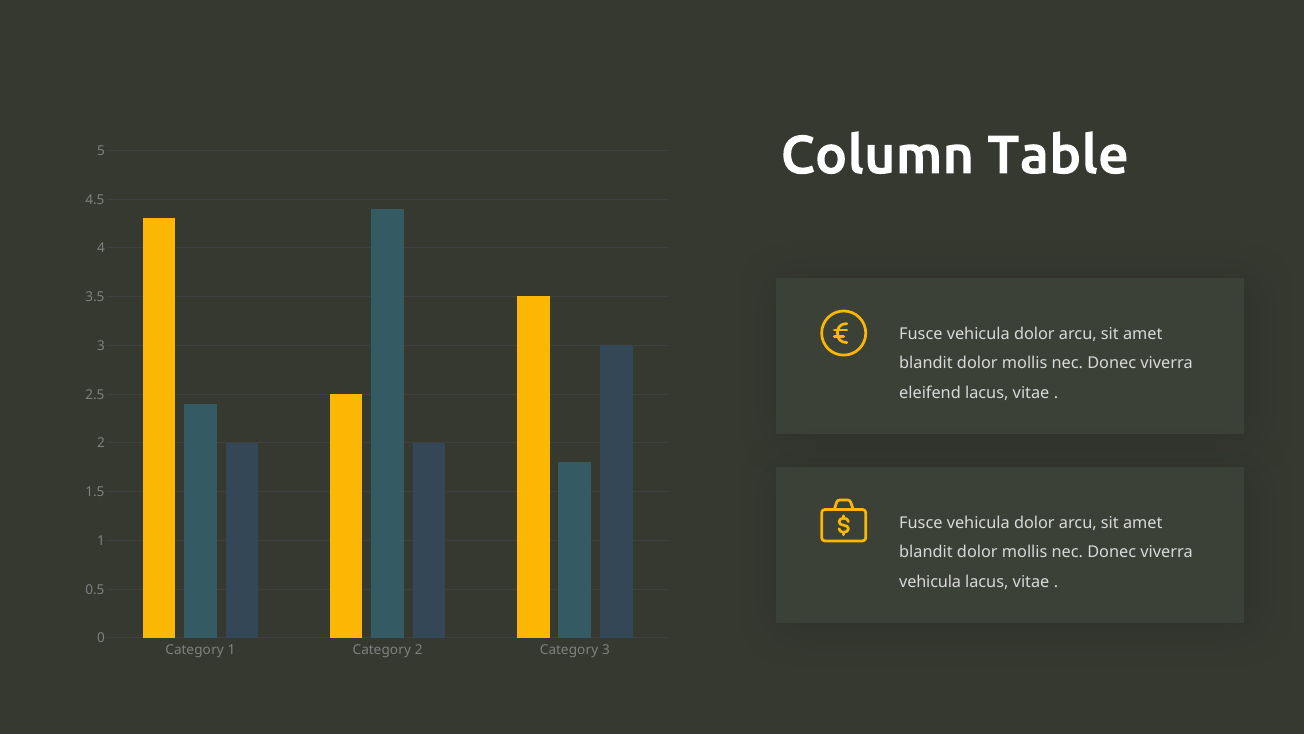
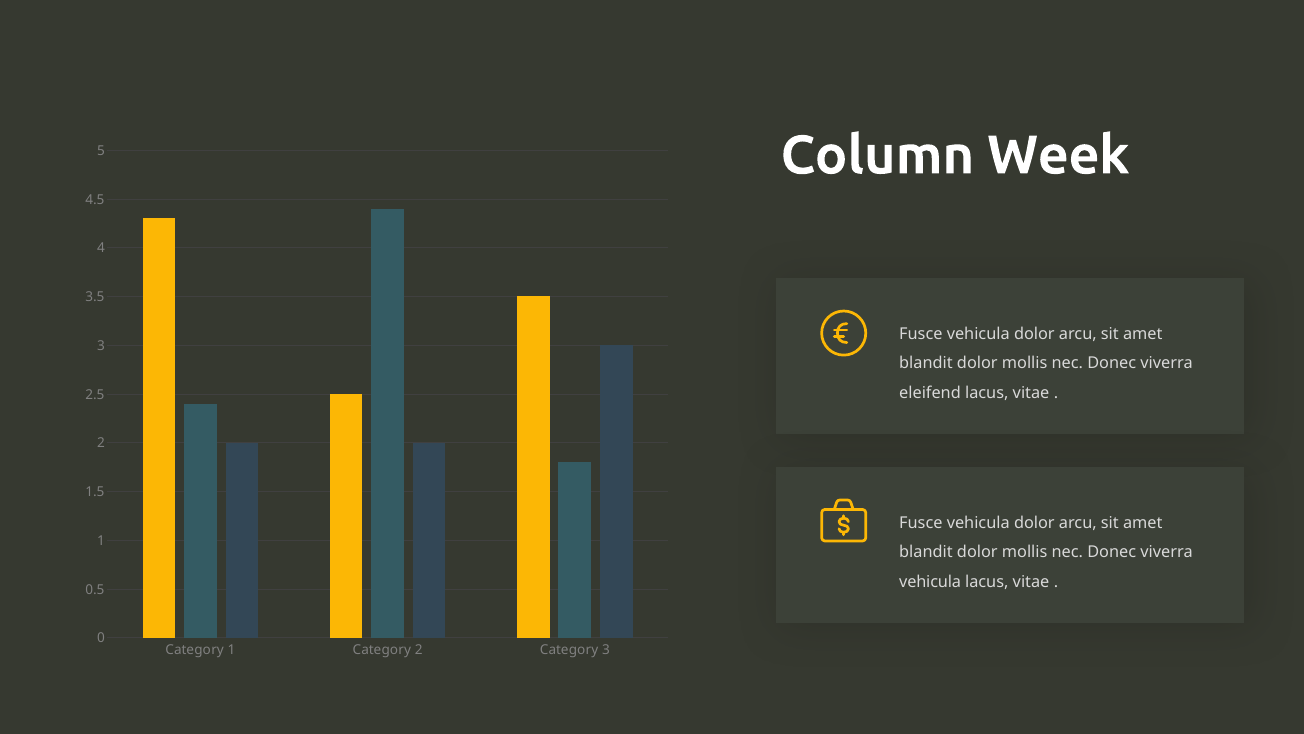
Table: Table -> Week
